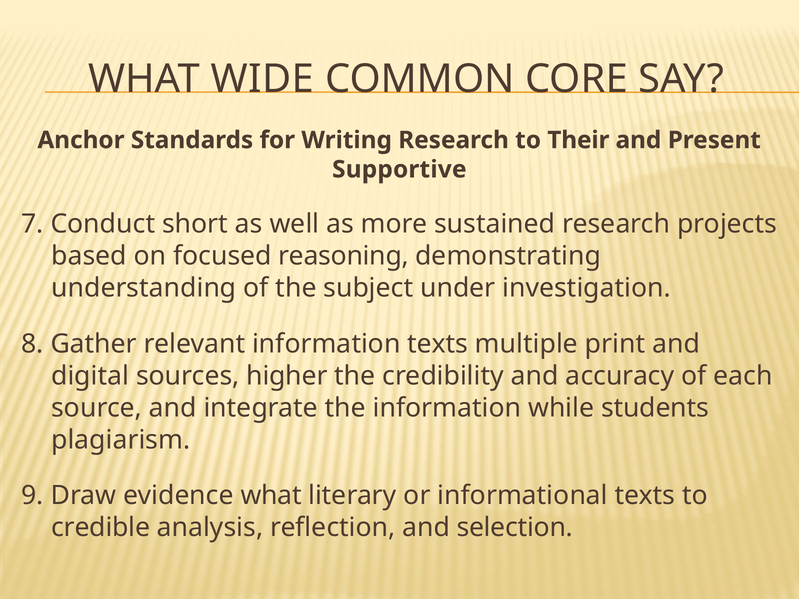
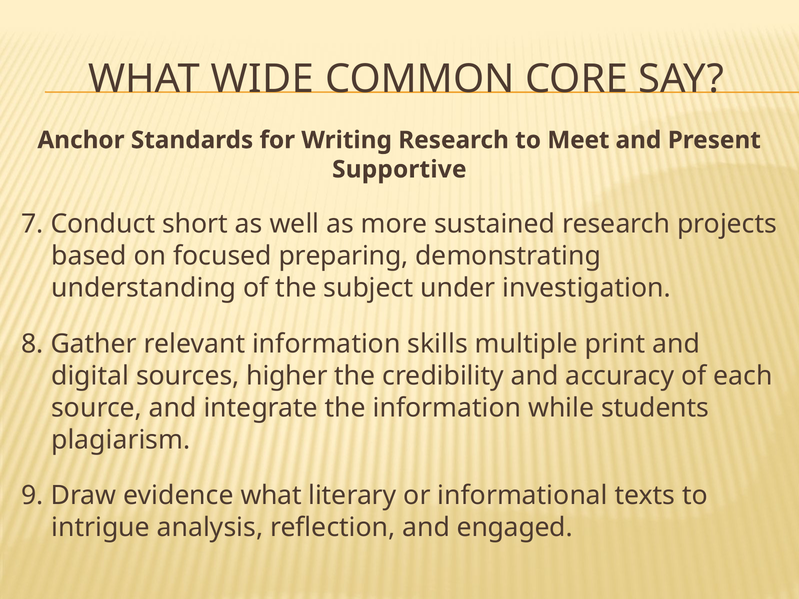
Their: Their -> Meet
reasoning: reasoning -> preparing
information texts: texts -> skills
credible: credible -> intrigue
selection: selection -> engaged
